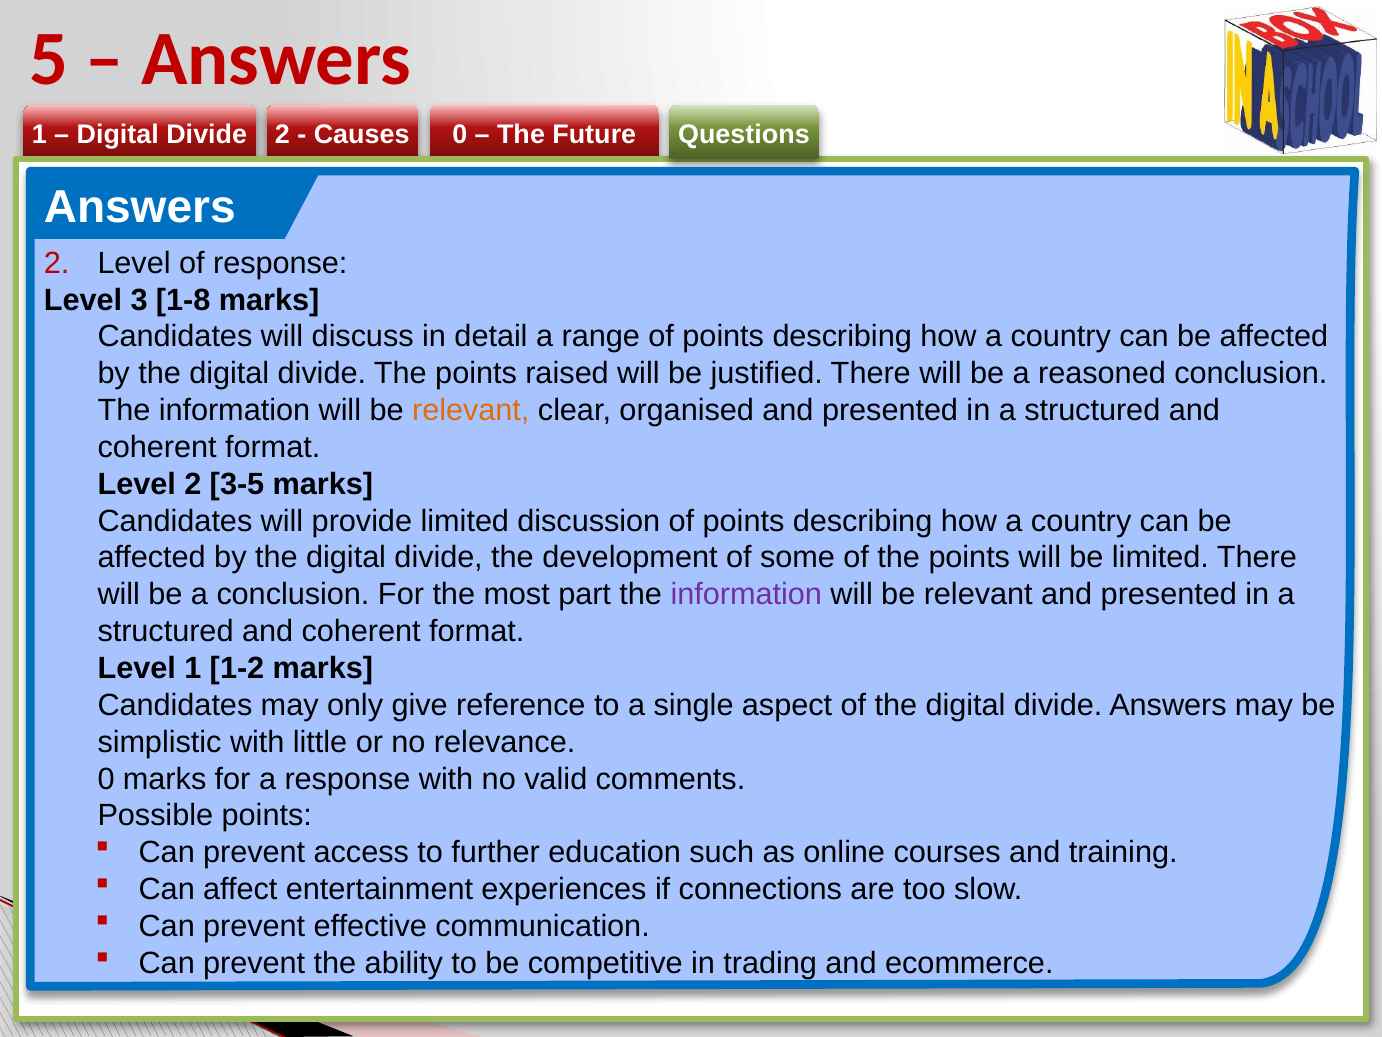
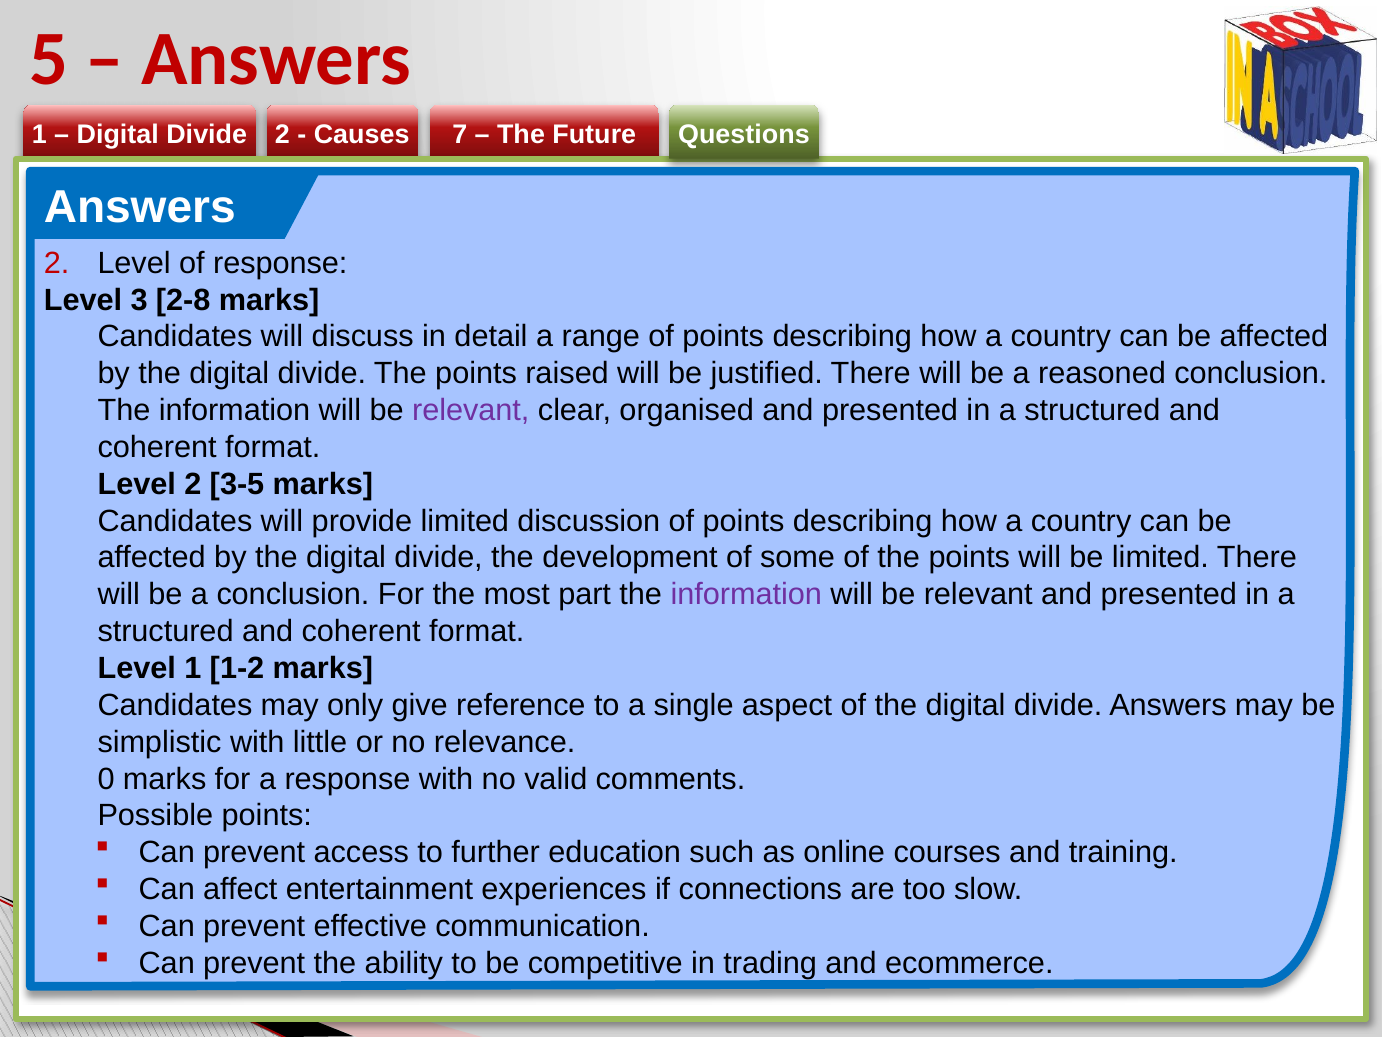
0 at (460, 135): 0 -> 7
1-8: 1-8 -> 2-8
relevant at (471, 410) colour: orange -> purple
